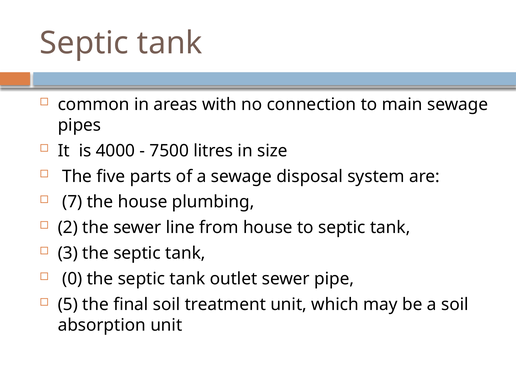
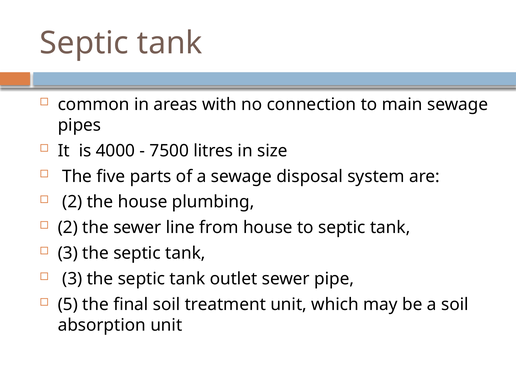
7 at (72, 202): 7 -> 2
0 at (72, 279): 0 -> 3
